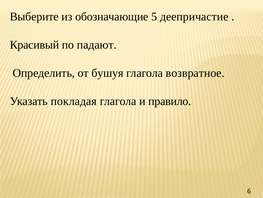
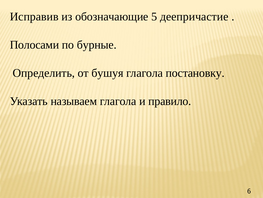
Выберите: Выберите -> Исправив
Красивый: Красивый -> Полосами
падают: падают -> бурные
возвратное: возвратное -> постановку
покладая: покладая -> называем
